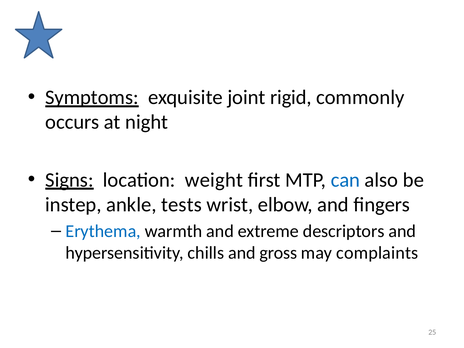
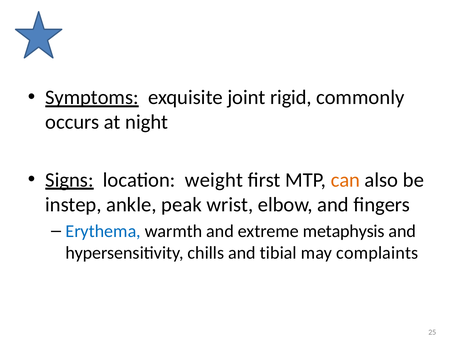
can colour: blue -> orange
tests: tests -> peak
descriptors: descriptors -> metaphysis
gross: gross -> tibial
